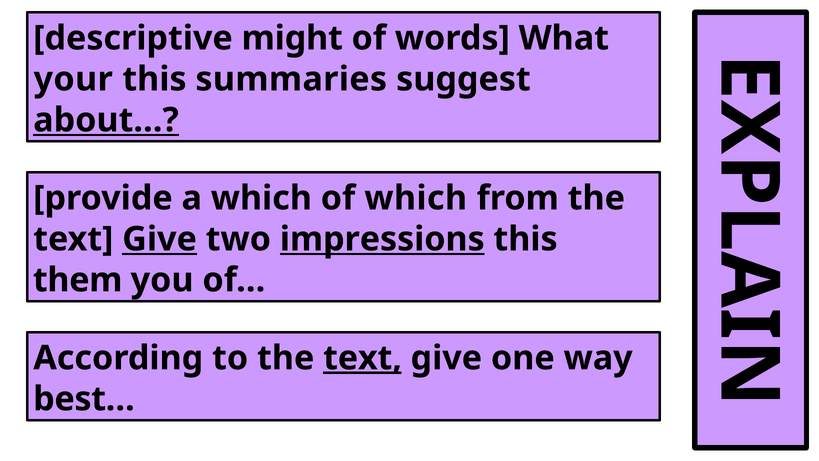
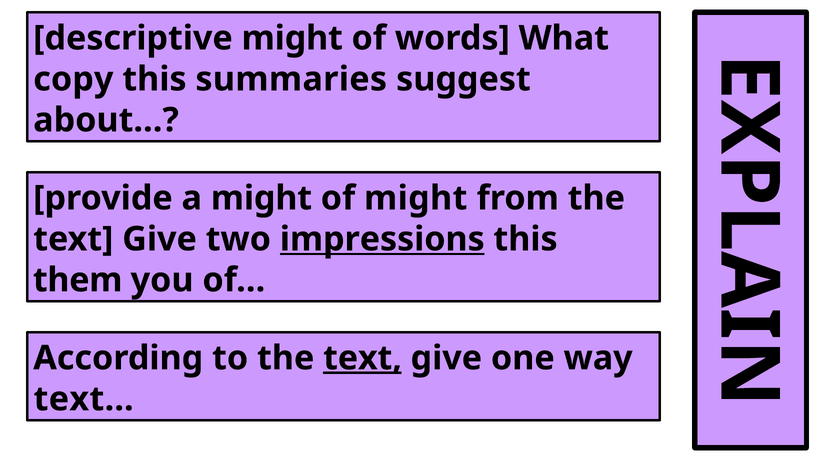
your: your -> copy
about… underline: present -> none
a which: which -> might
of which: which -> might
Give at (160, 239) underline: present -> none
best…: best… -> text…
